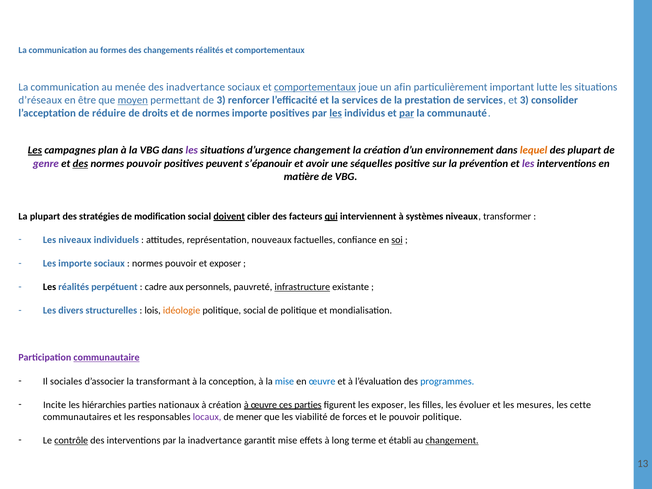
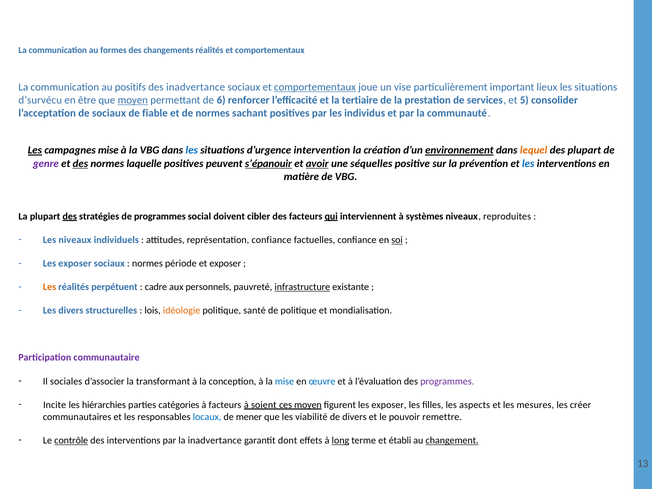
menée: menée -> positifs
afin: afin -> vise
lutte: lutte -> lieux
d’réseaux: d’réseaux -> d’survécu
de 3: 3 -> 6
la services: services -> tertiaire
et 3: 3 -> 5
de réduire: réduire -> sociaux
droits: droits -> fiable
normes importe: importe -> sachant
les at (336, 113) underline: present -> none
par at (407, 113) underline: present -> none
campagnes plan: plan -> mise
les at (192, 150) colour: purple -> blue
d’urgence changement: changement -> intervention
environnement underline: none -> present
pouvoir at (144, 163): pouvoir -> laquelle
s’épanouir underline: none -> present
avoir underline: none -> present
les at (528, 163) colour: purple -> blue
des at (70, 216) underline: none -> present
de modification: modification -> programmes
doivent underline: present -> none
transformer: transformer -> reproduites
représentation nouveaux: nouveaux -> confiance
importe at (75, 263): importe -> exposer
pouvoir at (181, 263): pouvoir -> période
Les at (50, 287) colour: black -> orange
politique social: social -> santé
communautaire underline: present -> none
programmes at (447, 381) colour: blue -> purple
nationaux: nationaux -> catégories
à création: création -> facteurs
à œuvre: œuvre -> soient
ces parties: parties -> moyen
évoluer: évoluer -> aspects
cette: cette -> créer
locaux colour: purple -> blue
de forces: forces -> divers
pouvoir politique: politique -> remettre
garantit mise: mise -> dont
long underline: none -> present
